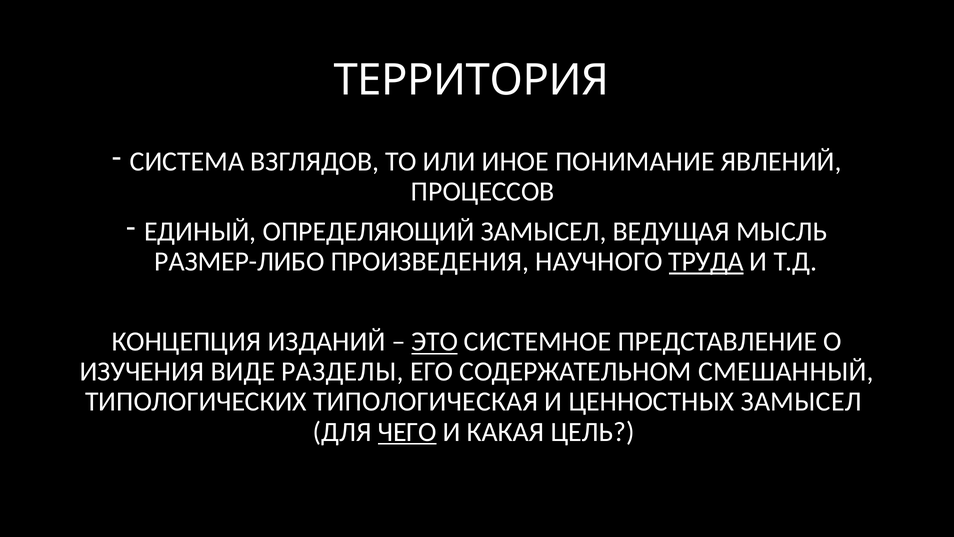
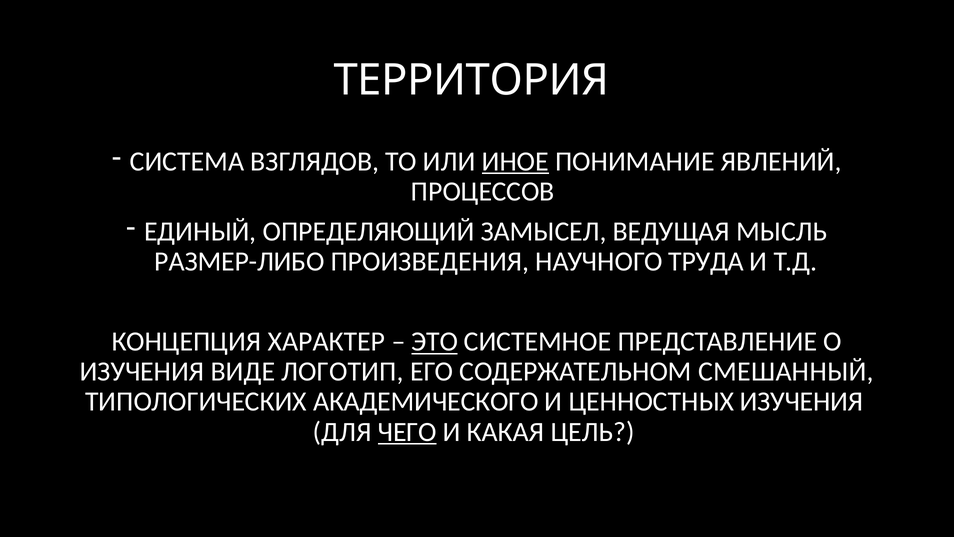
ИНОЕ underline: none -> present
ТРУДА underline: present -> none
ИЗДАНИЙ: ИЗДАНИЙ -> ХАРАКТЕР
РАЗДЕЛЫ: РАЗДЕЛЫ -> ЛОГОТИП
ТИПОЛОГИЧЕСКАЯ: ТИПОЛОГИЧЕСКАЯ -> АКАДЕМИЧЕСКОГО
ЦЕННОСТНЫХ ЗАМЫСЕЛ: ЗАМЫСЕЛ -> ИЗУЧЕНИЯ
